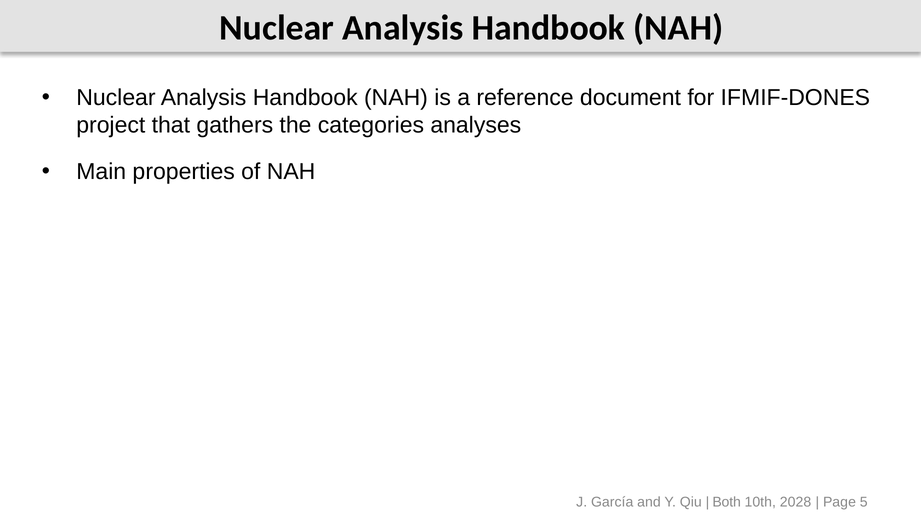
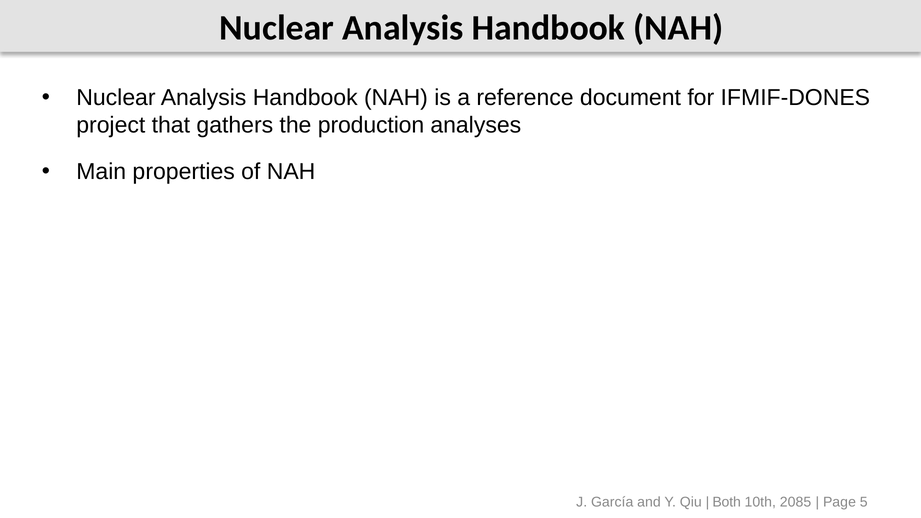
categories: categories -> production
2028: 2028 -> 2085
